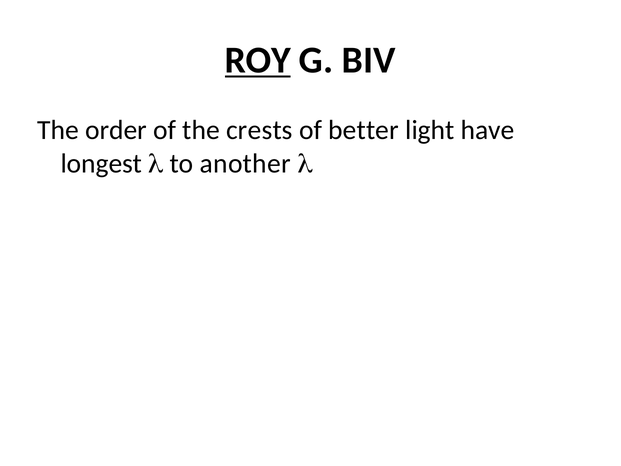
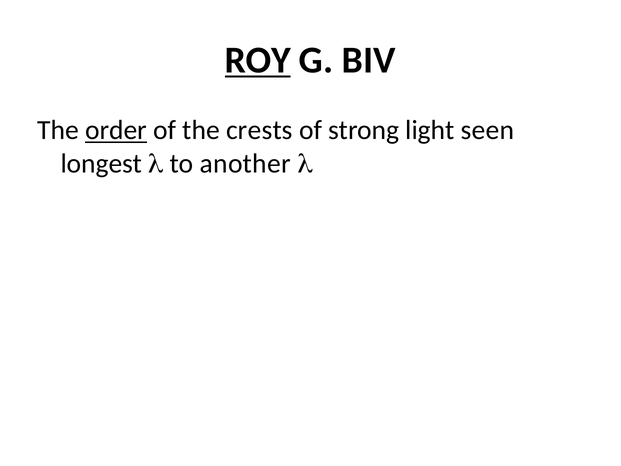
order underline: none -> present
better: better -> strong
have: have -> seen
